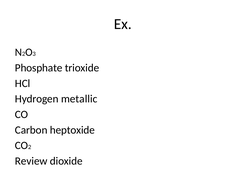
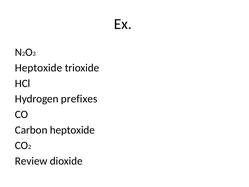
Phosphate at (39, 68): Phosphate -> Heptoxide
metallic: metallic -> prefixes
